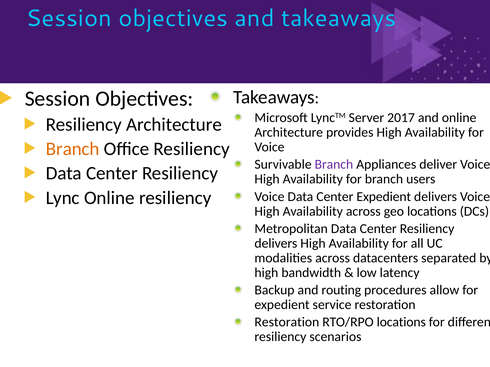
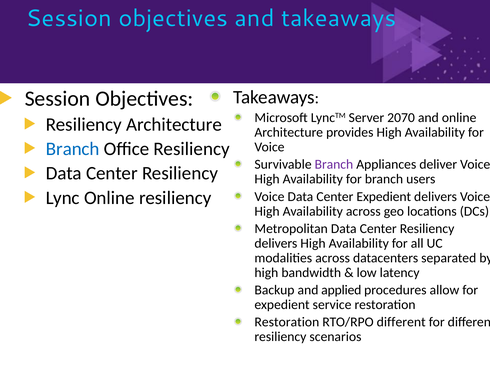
2017: 2017 -> 2070
Branch at (73, 149) colour: orange -> blue
routing: routing -> applied
RTO/RPO locations: locations -> different
